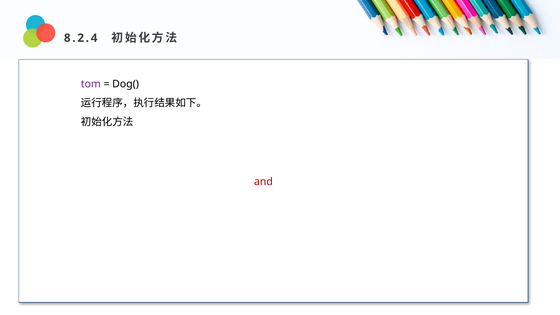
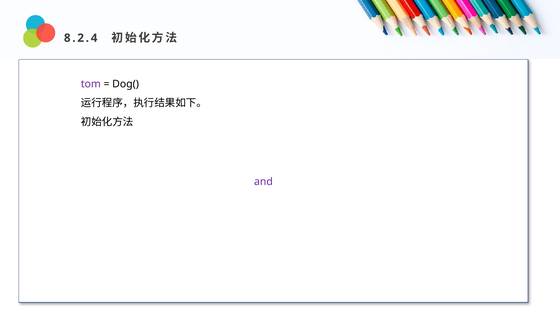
and colour: red -> purple
